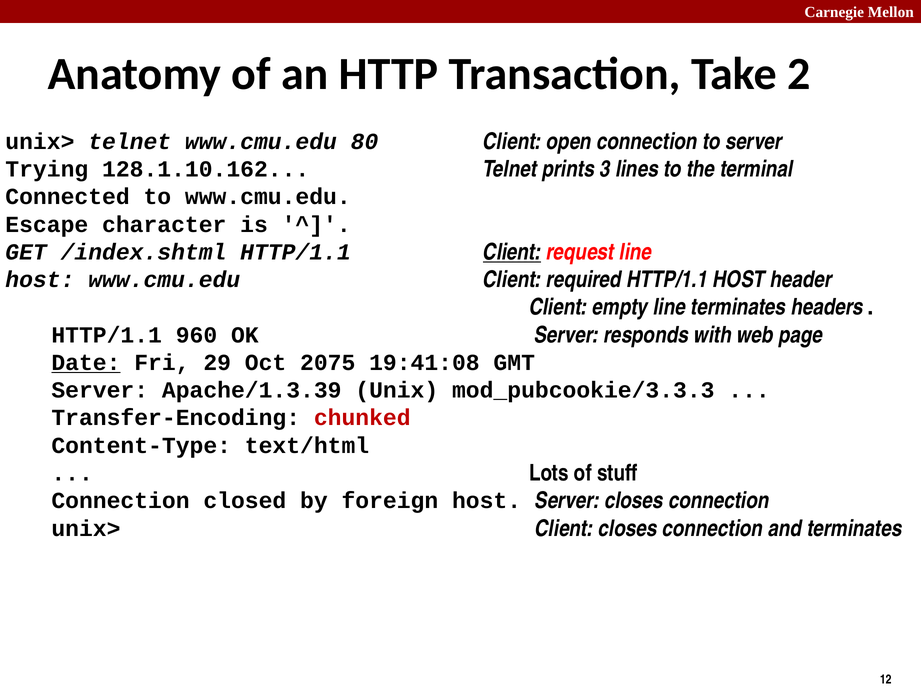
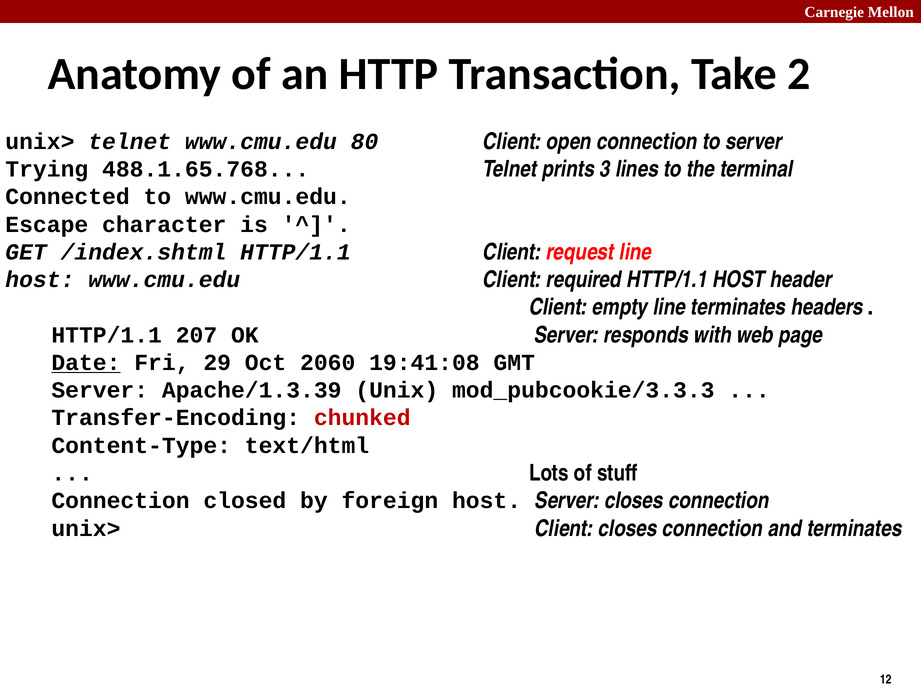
128.1.10.162: 128.1.10.162 -> 488.1.65.768
Client at (512, 252) underline: present -> none
960: 960 -> 207
2075: 2075 -> 2060
